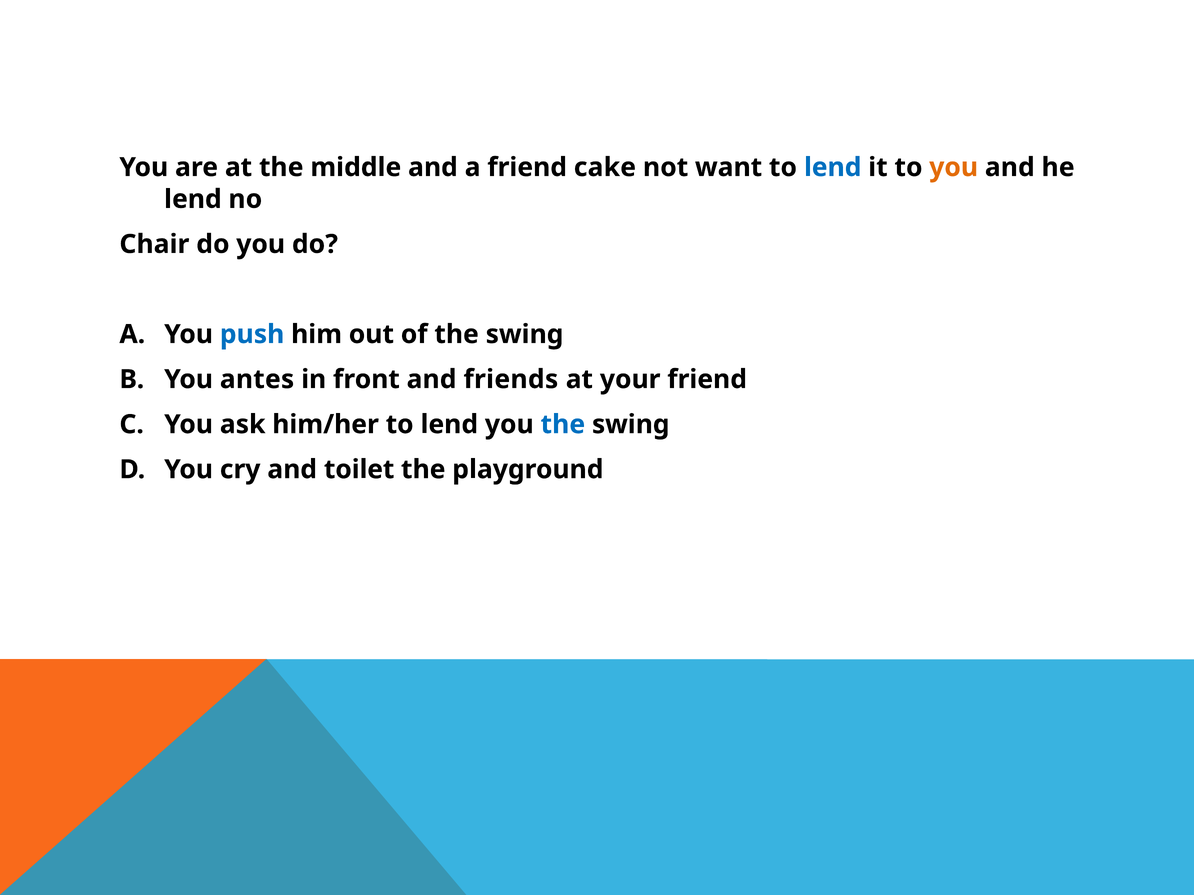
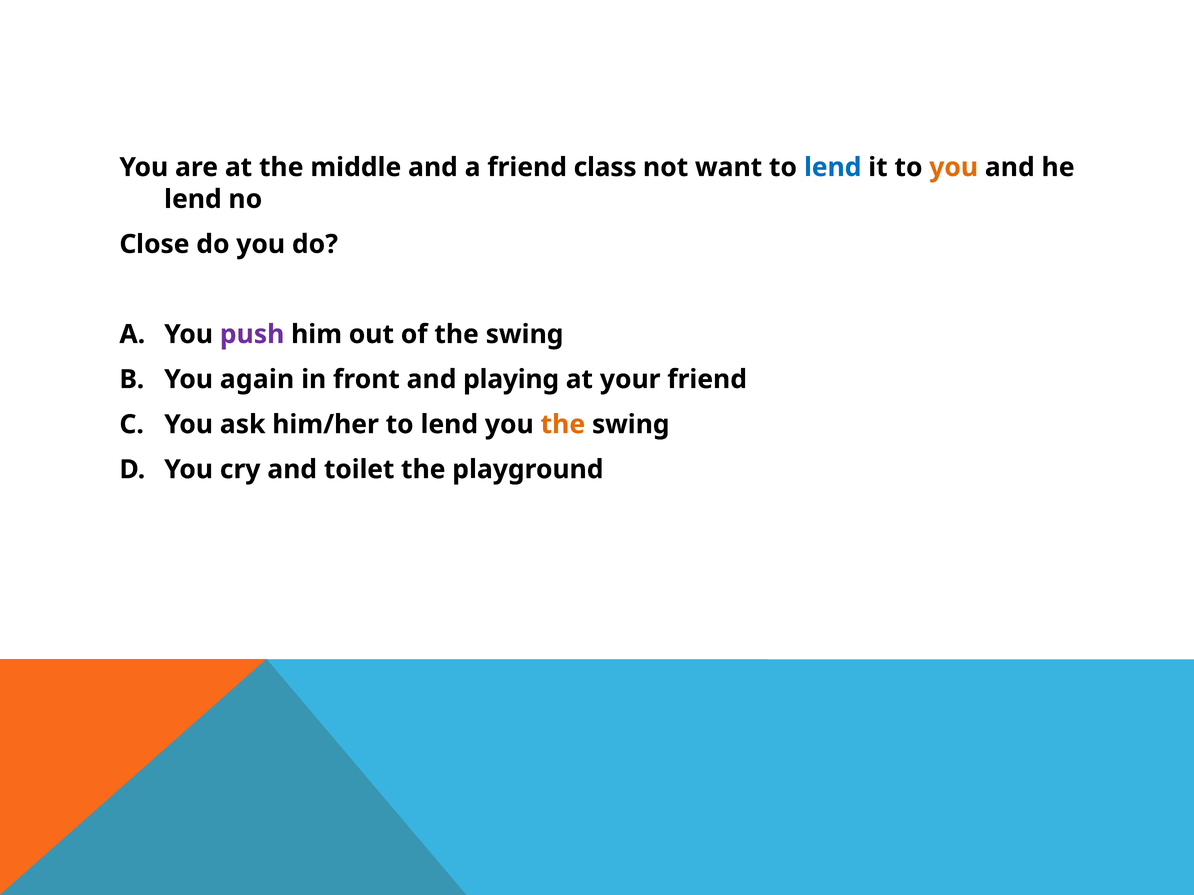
cake: cake -> class
Chair: Chair -> Close
push colour: blue -> purple
antes: antes -> again
friends: friends -> playing
the at (563, 425) colour: blue -> orange
